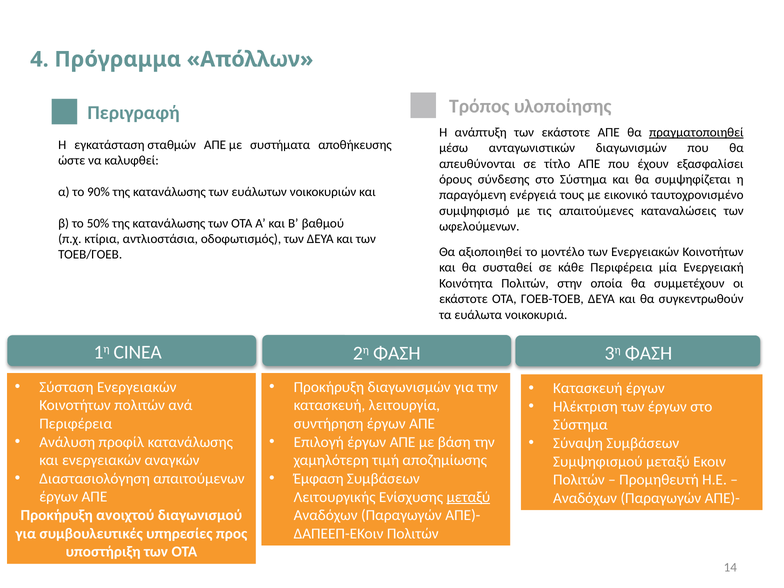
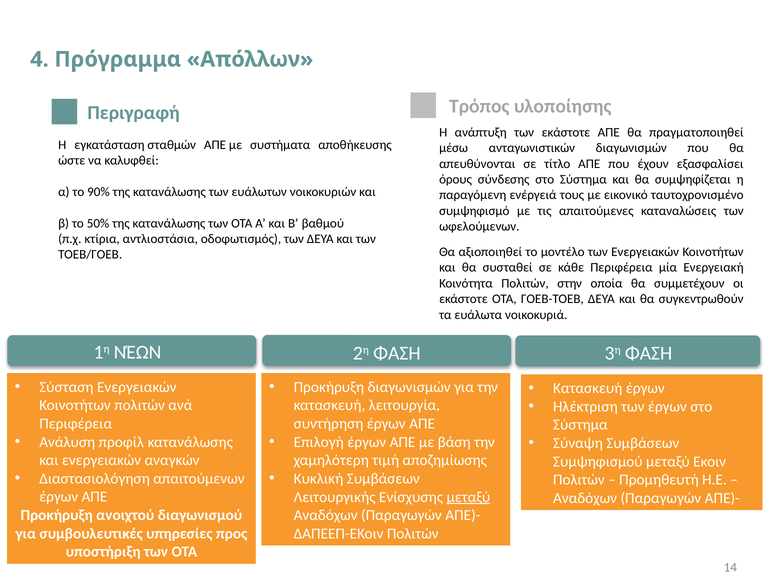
πραγματοποιηθεί underline: present -> none
CINEA: CINEA -> ΝΈΩΝ
Έμφαση: Έμφαση -> Κυκλική
